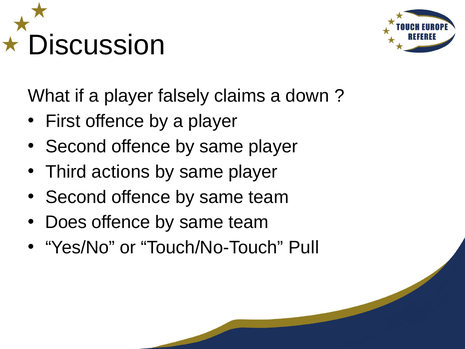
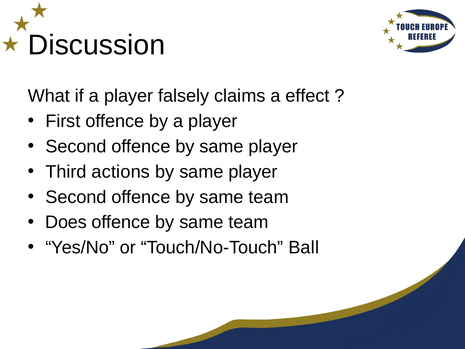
down: down -> effect
Pull: Pull -> Ball
